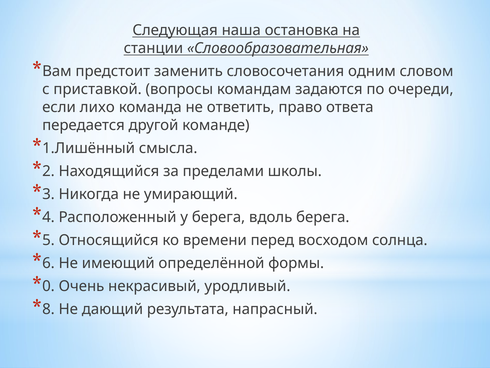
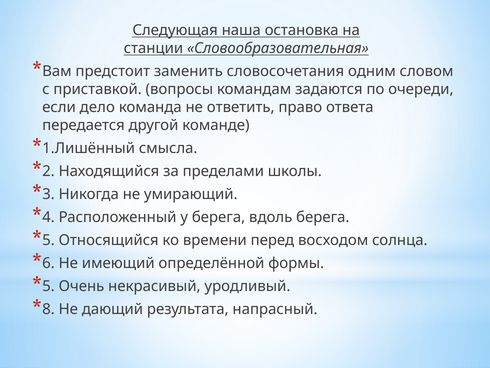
лихо: лихо -> дело
0 at (48, 286): 0 -> 5
